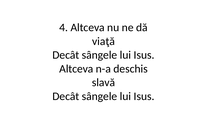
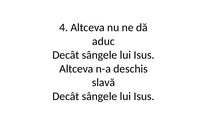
viaţă: viaţă -> aduc
